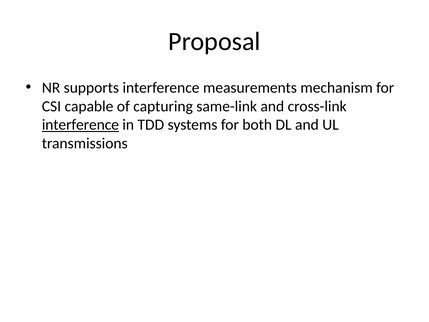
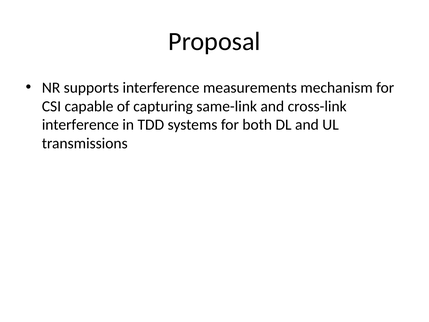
interference at (80, 125) underline: present -> none
